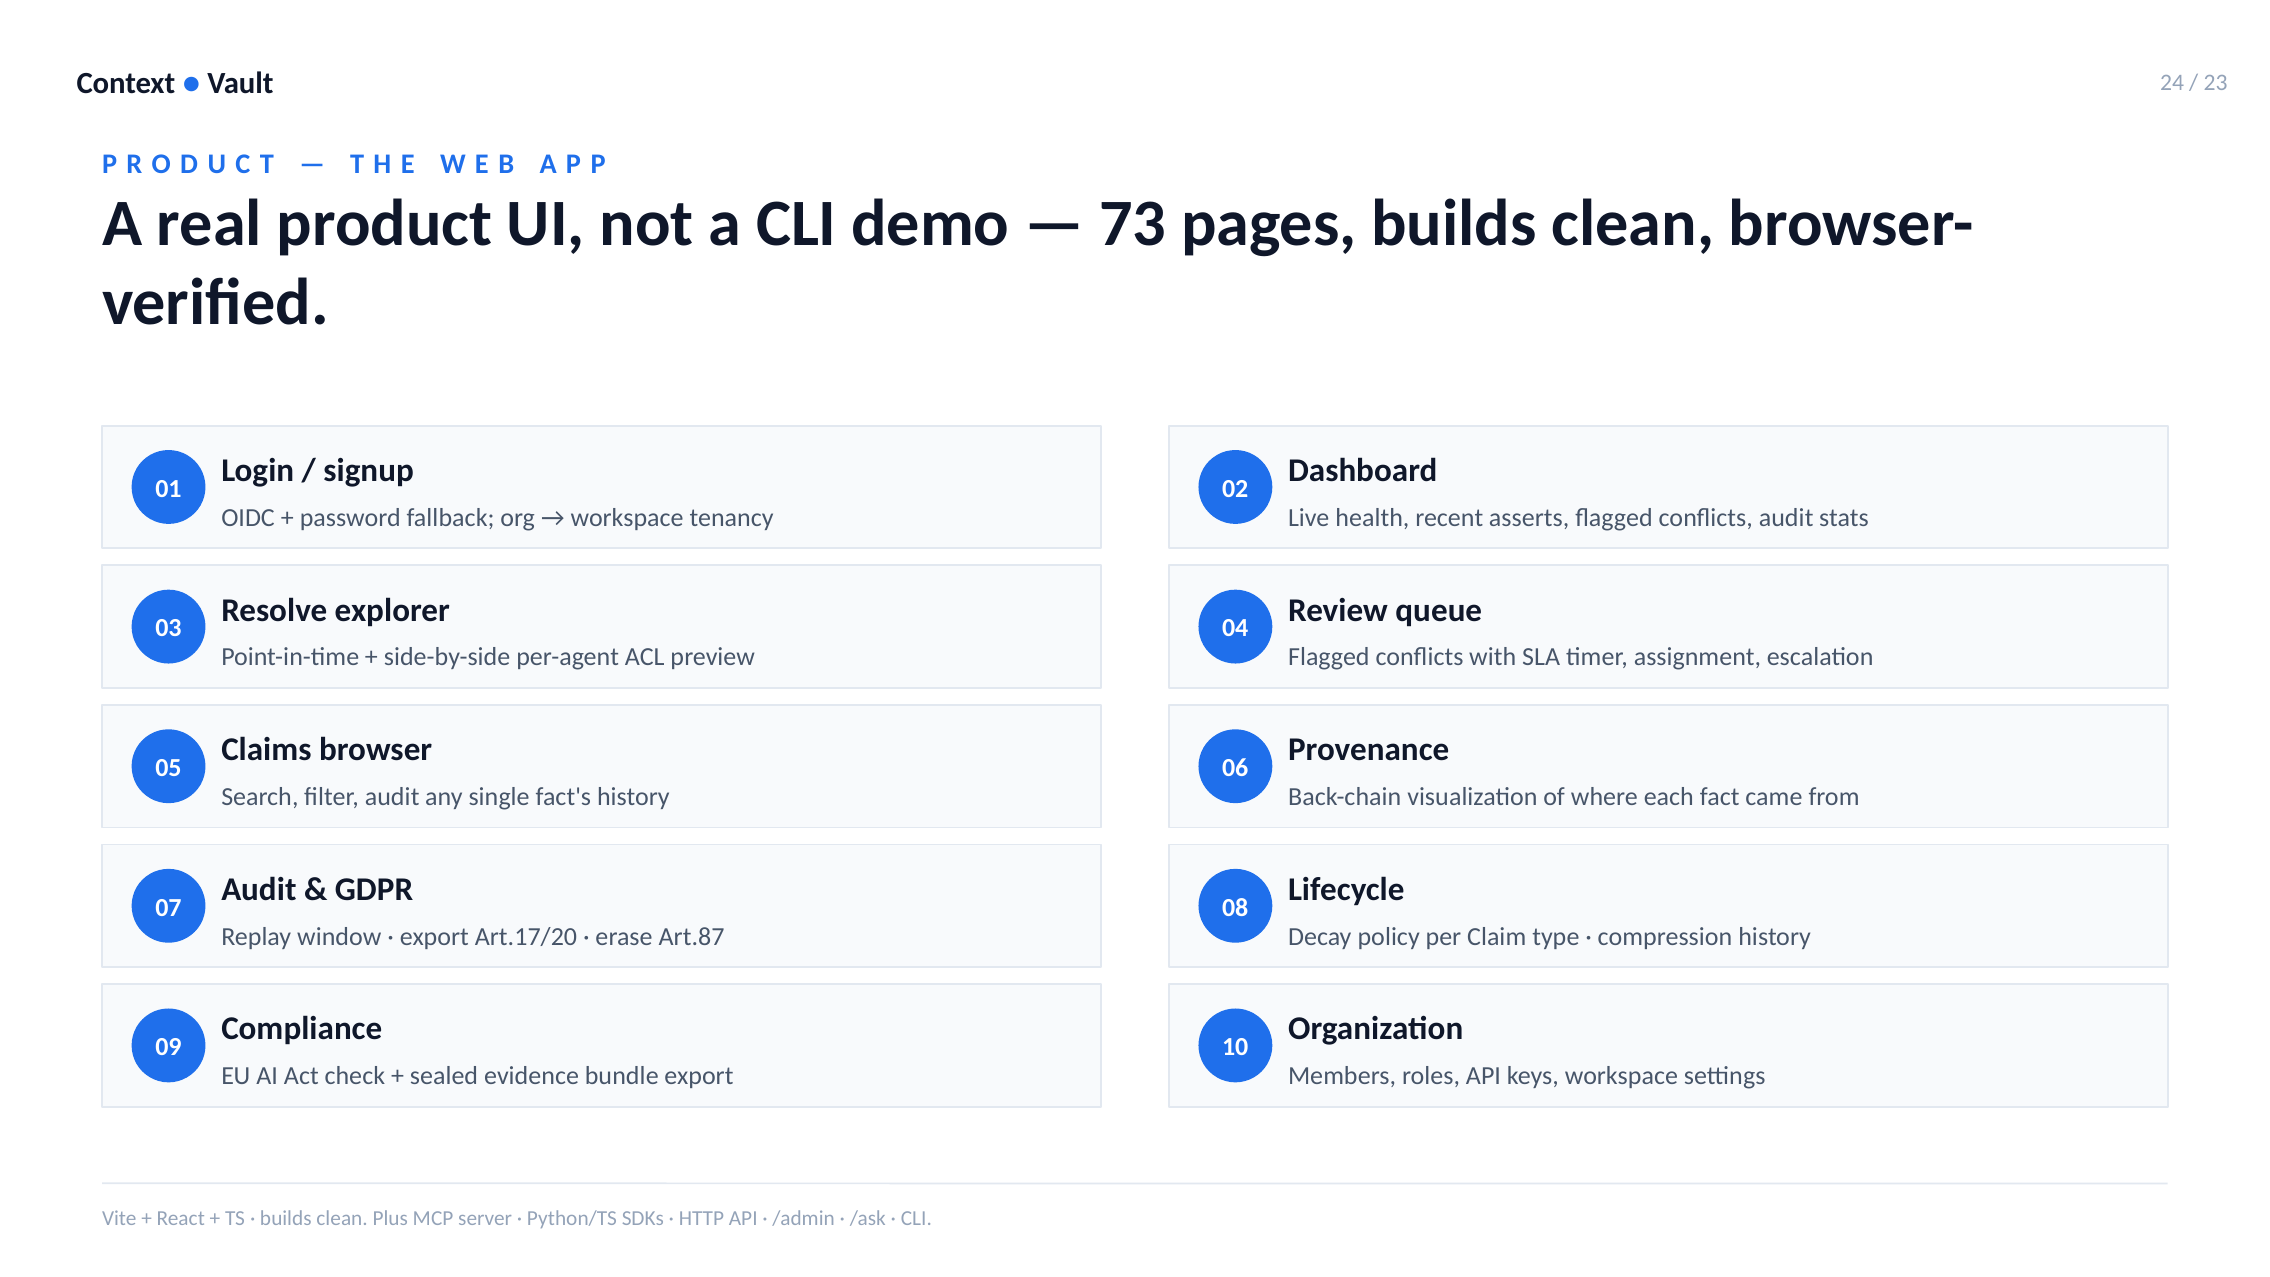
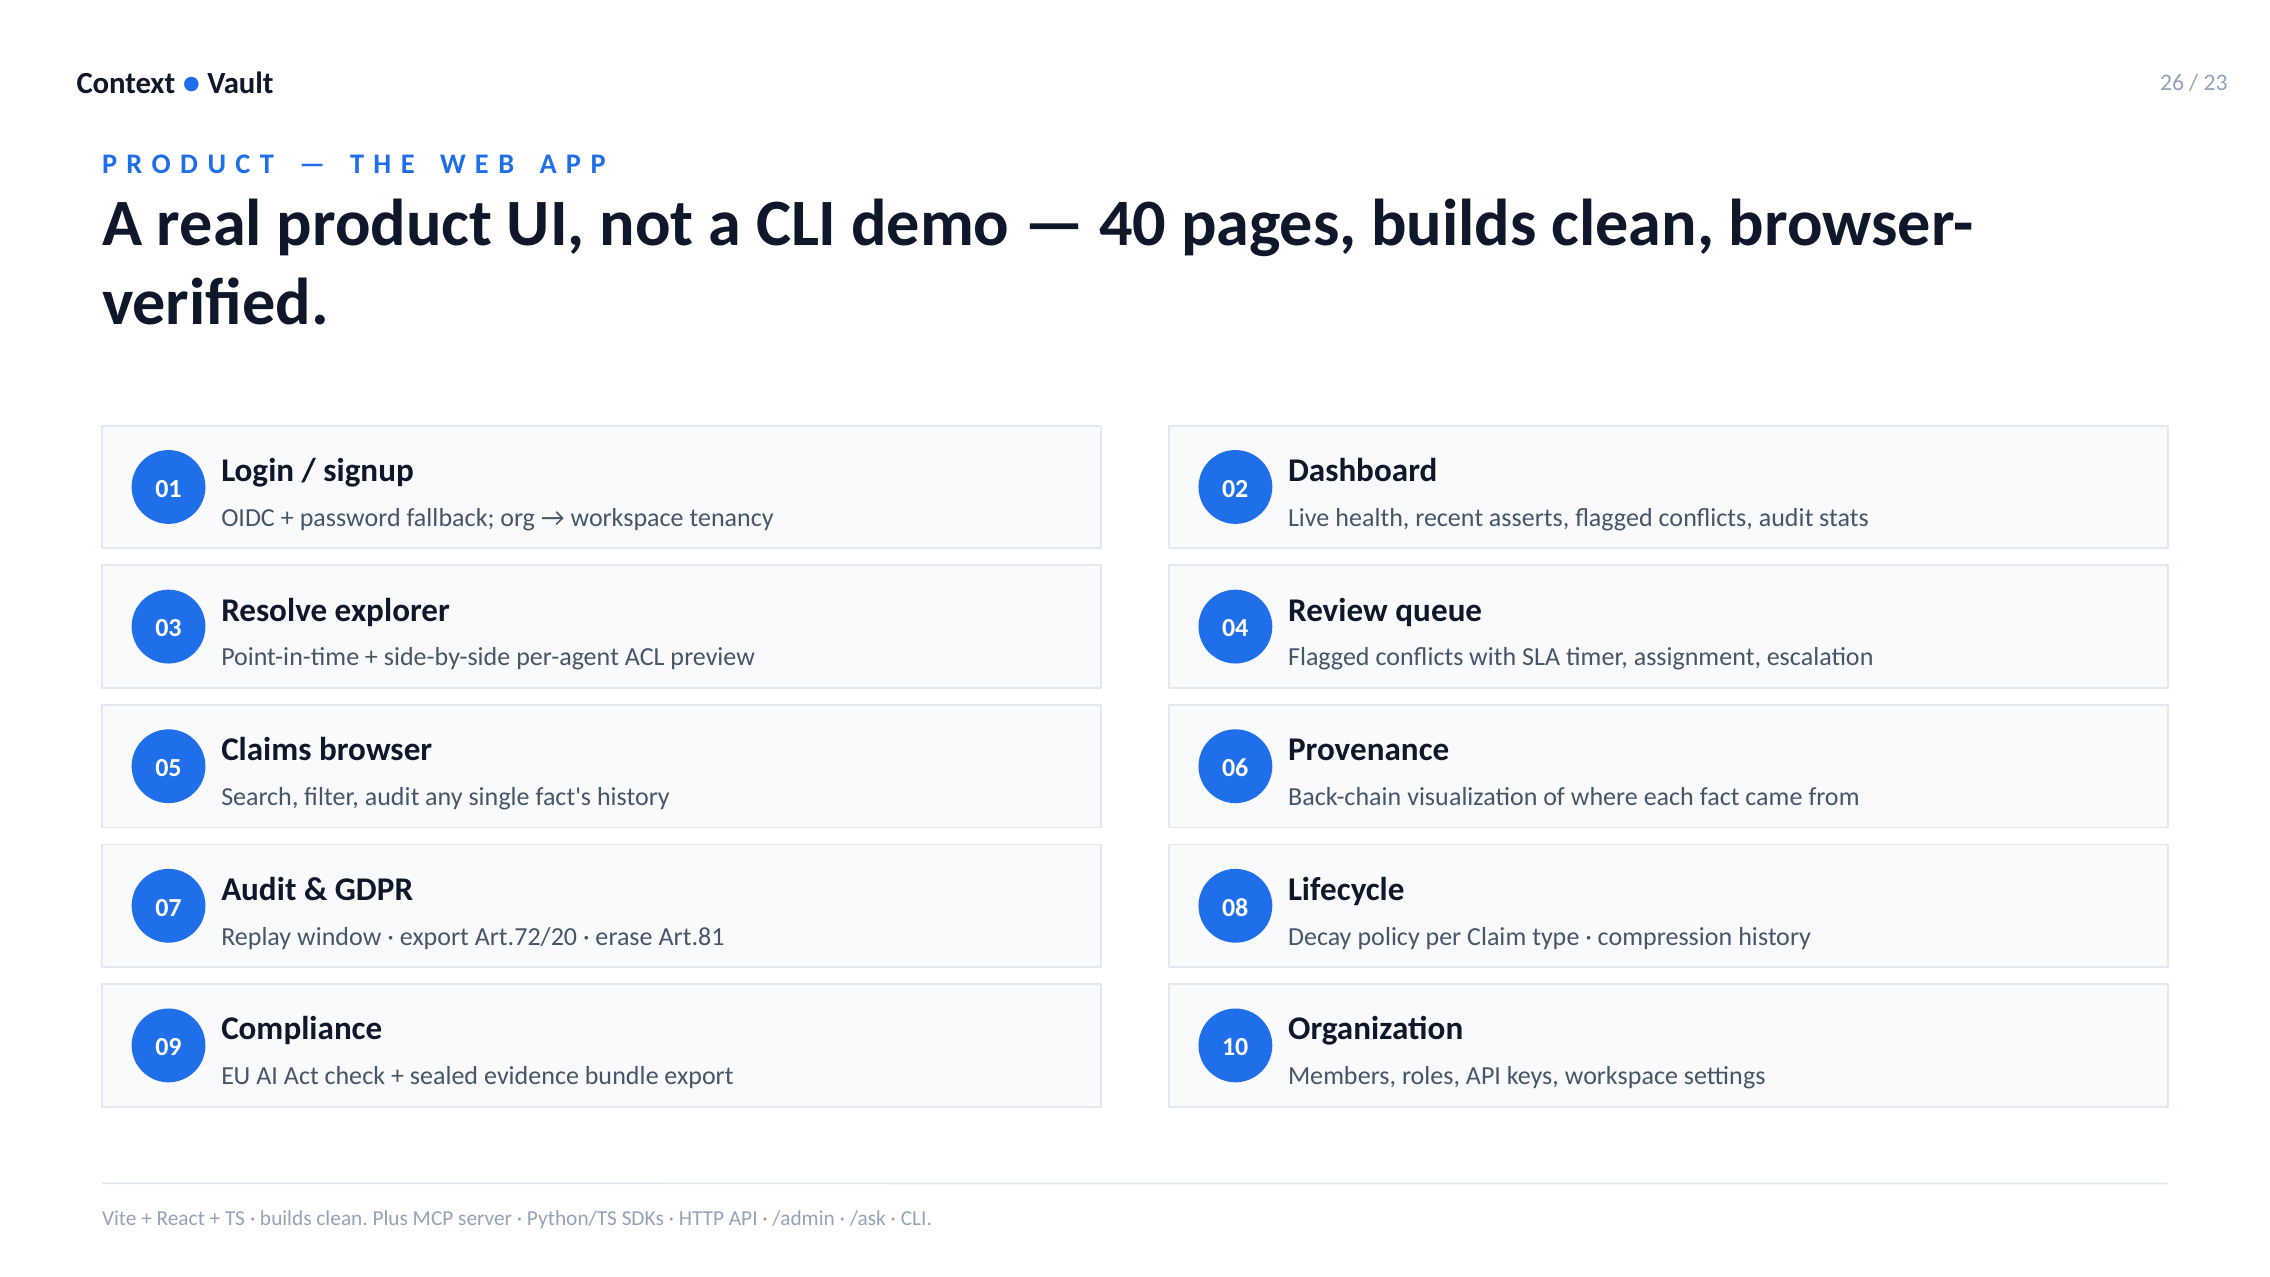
24: 24 -> 26
73: 73 -> 40
Art.17/20: Art.17/20 -> Art.72/20
Art.87: Art.87 -> Art.81
